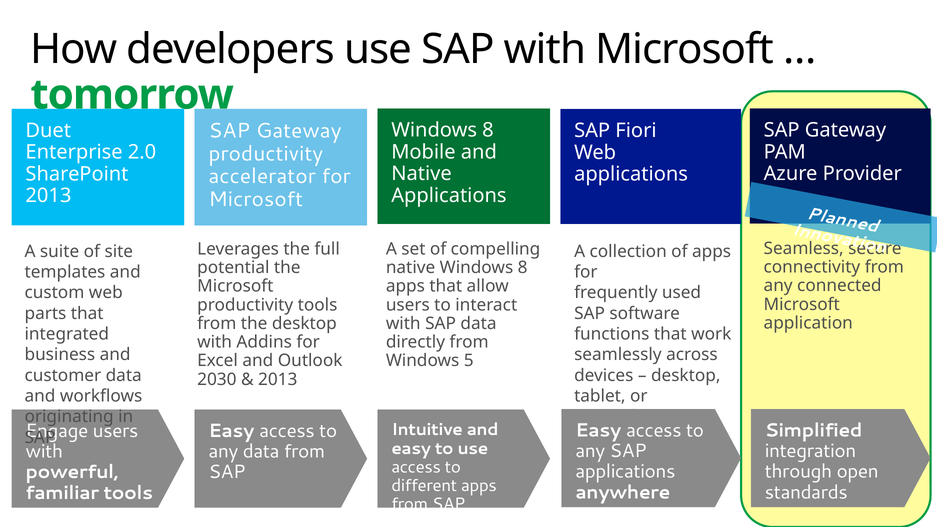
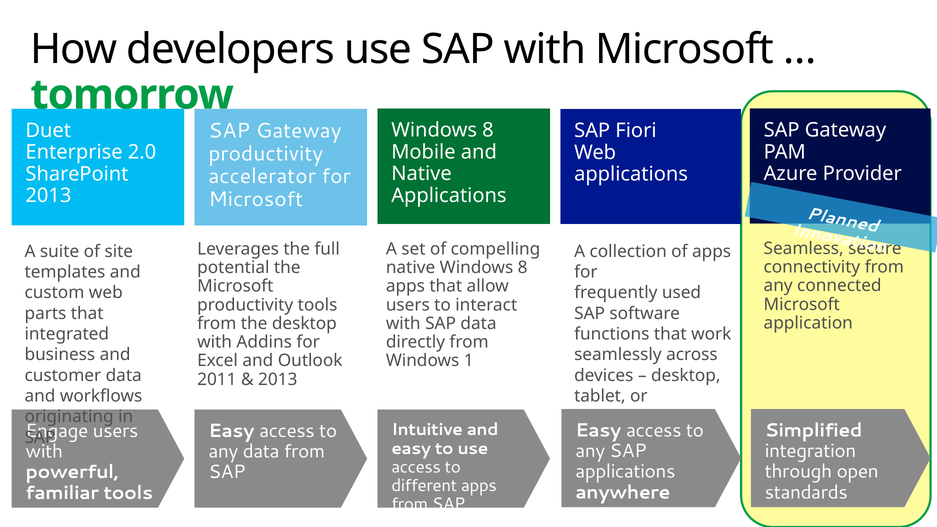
5: 5 -> 1
2030: 2030 -> 2011
